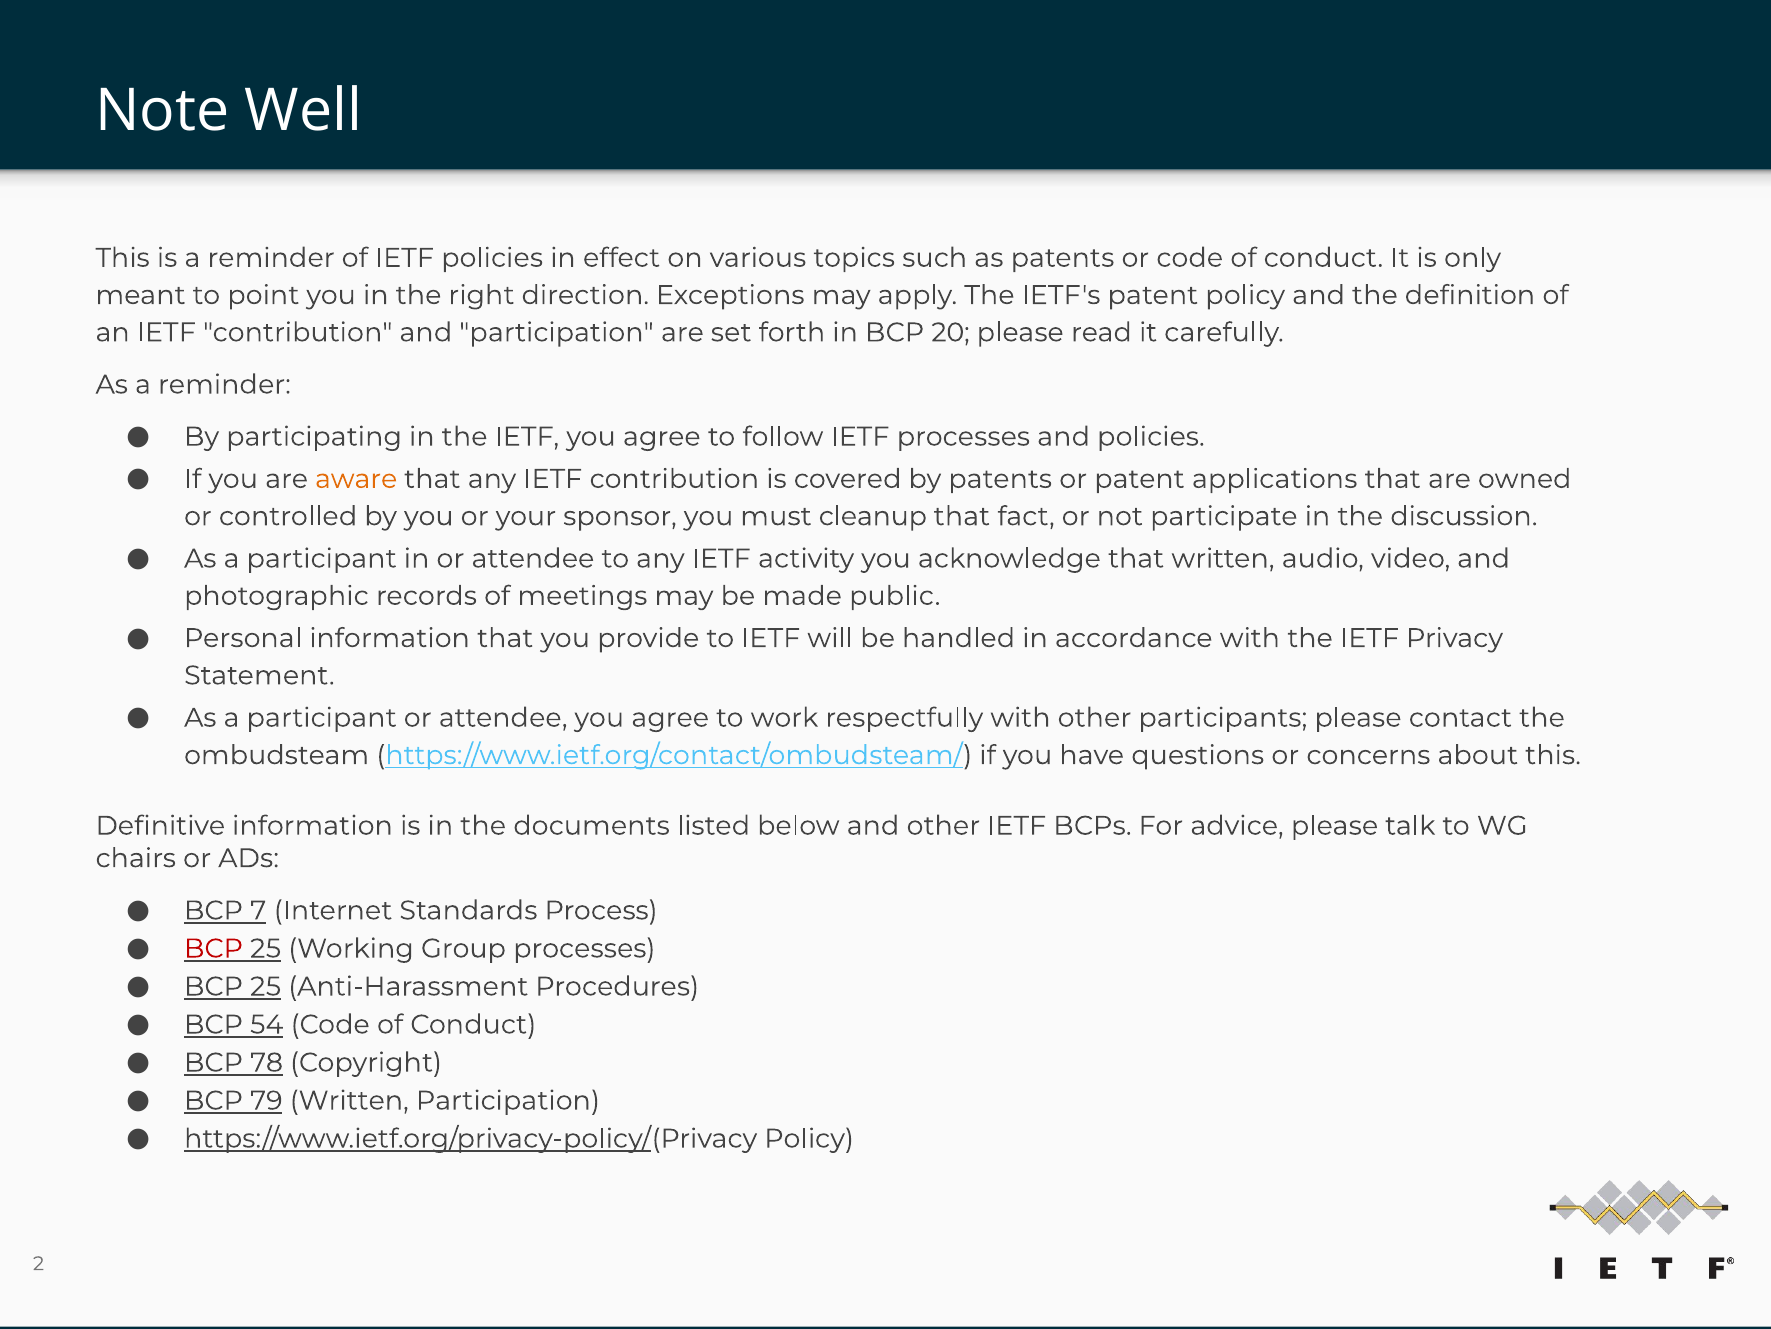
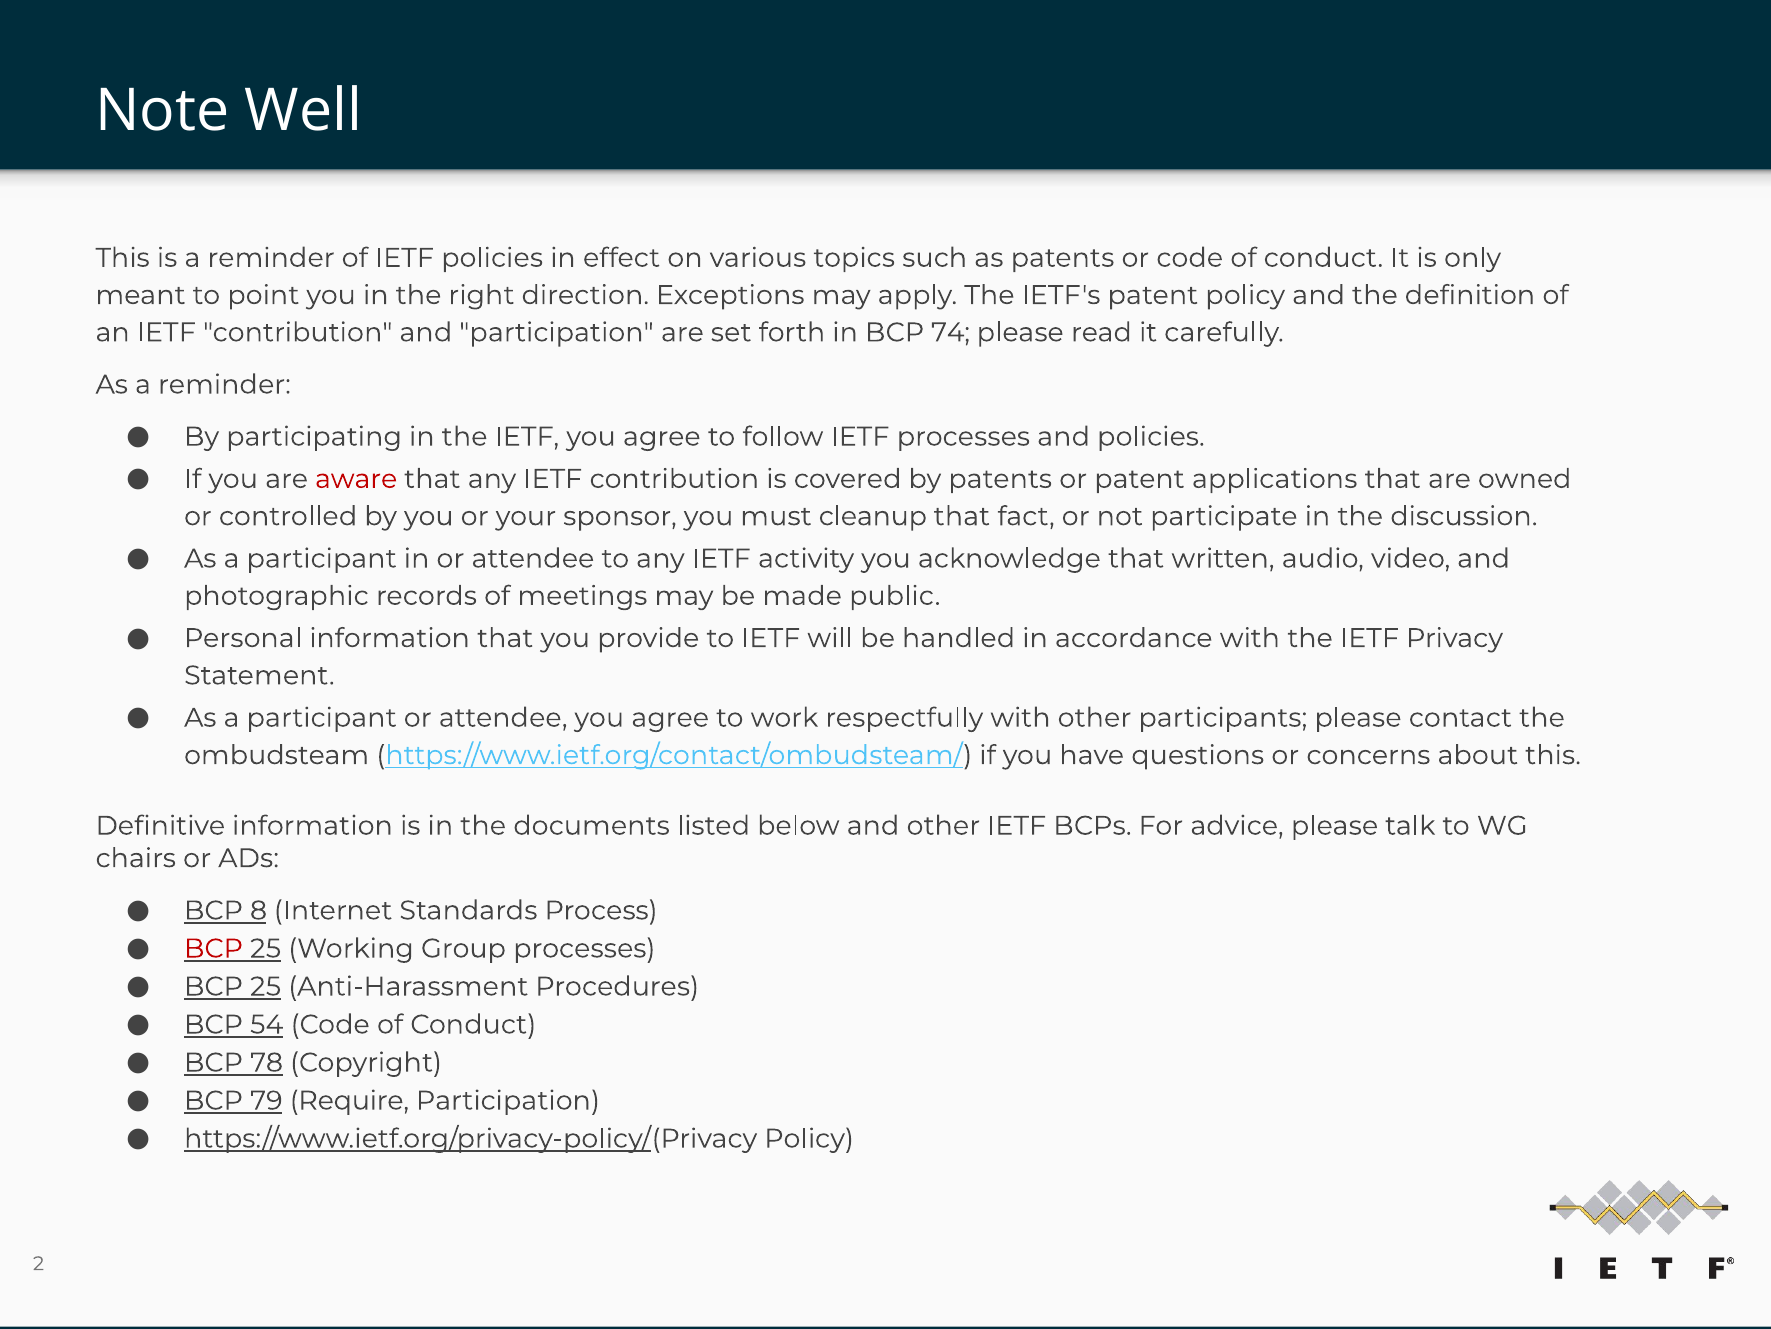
20: 20 -> 74
aware colour: orange -> red
7: 7 -> 8
79 Written: Written -> Require
